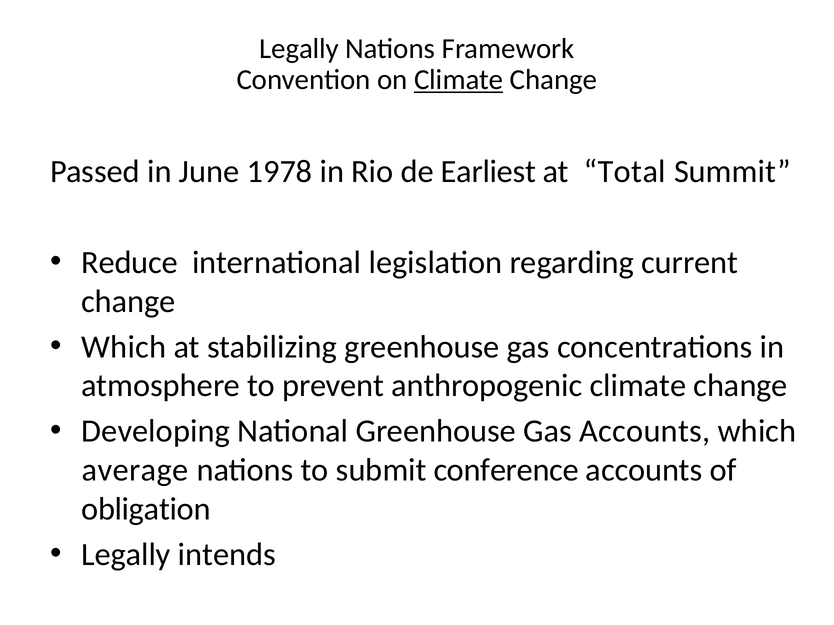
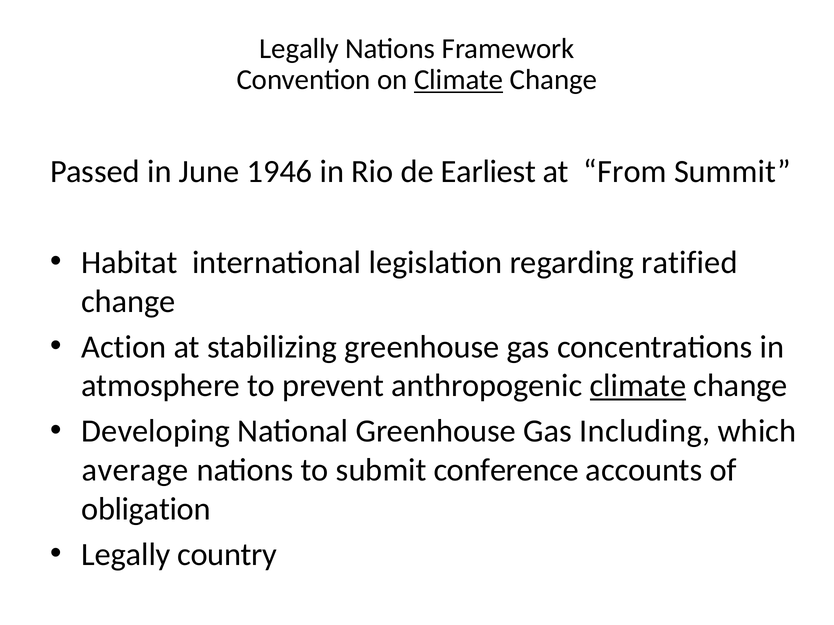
1978: 1978 -> 1946
Total: Total -> From
Reduce: Reduce -> Habitat
current: current -> ratified
Which at (124, 347): Which -> Action
climate at (638, 386) underline: none -> present
Gas Accounts: Accounts -> Including
intends: intends -> country
